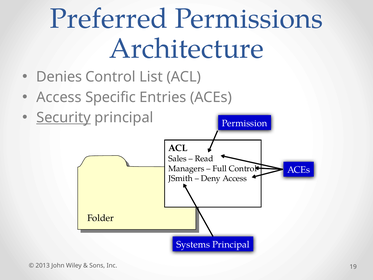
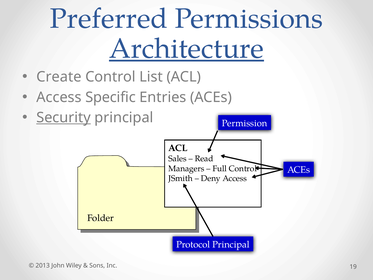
Architecture underline: none -> present
Denies: Denies -> Create
Systems: Systems -> Protocol
